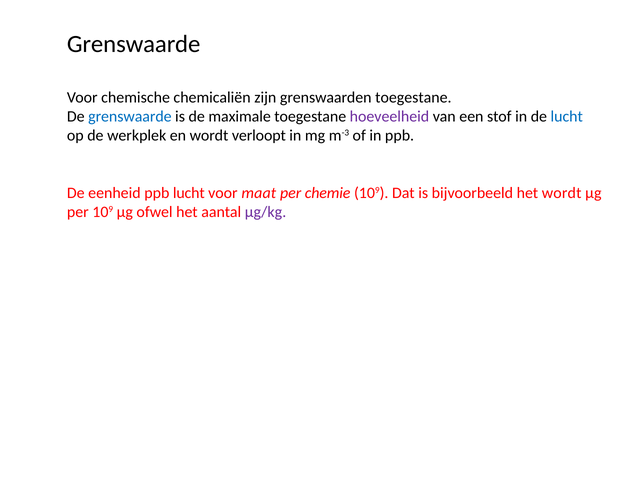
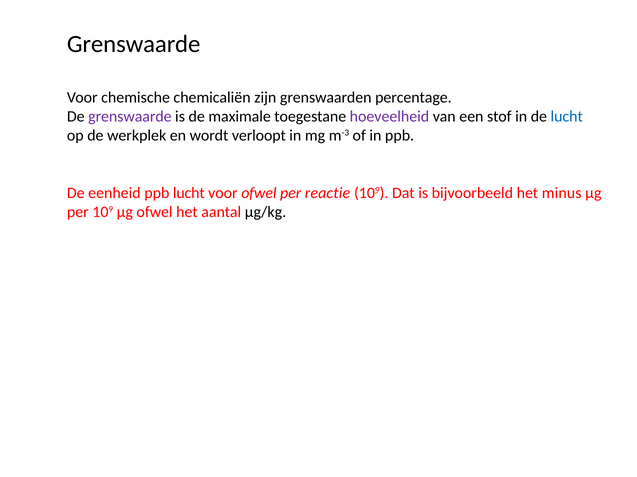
grenswaarden toegestane: toegestane -> percentage
grenswaarde at (130, 117) colour: blue -> purple
voor maat: maat -> ofwel
chemie: chemie -> reactie
het wordt: wordt -> minus
μg/kg colour: purple -> black
